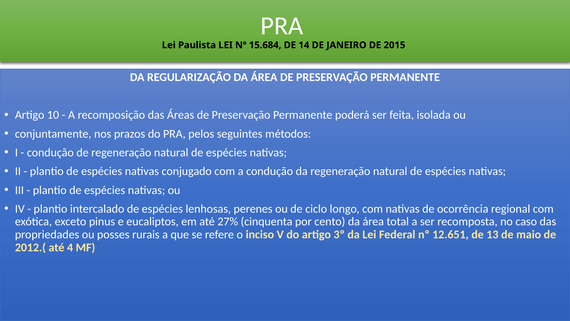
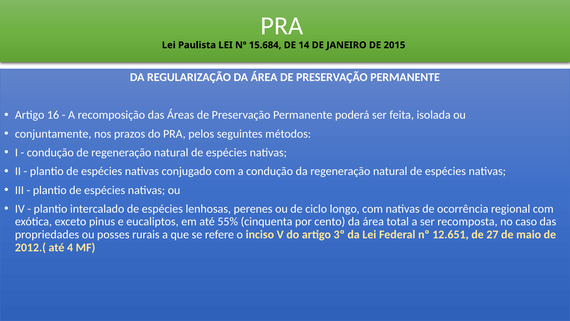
10: 10 -> 16
27%: 27% -> 55%
13: 13 -> 27
